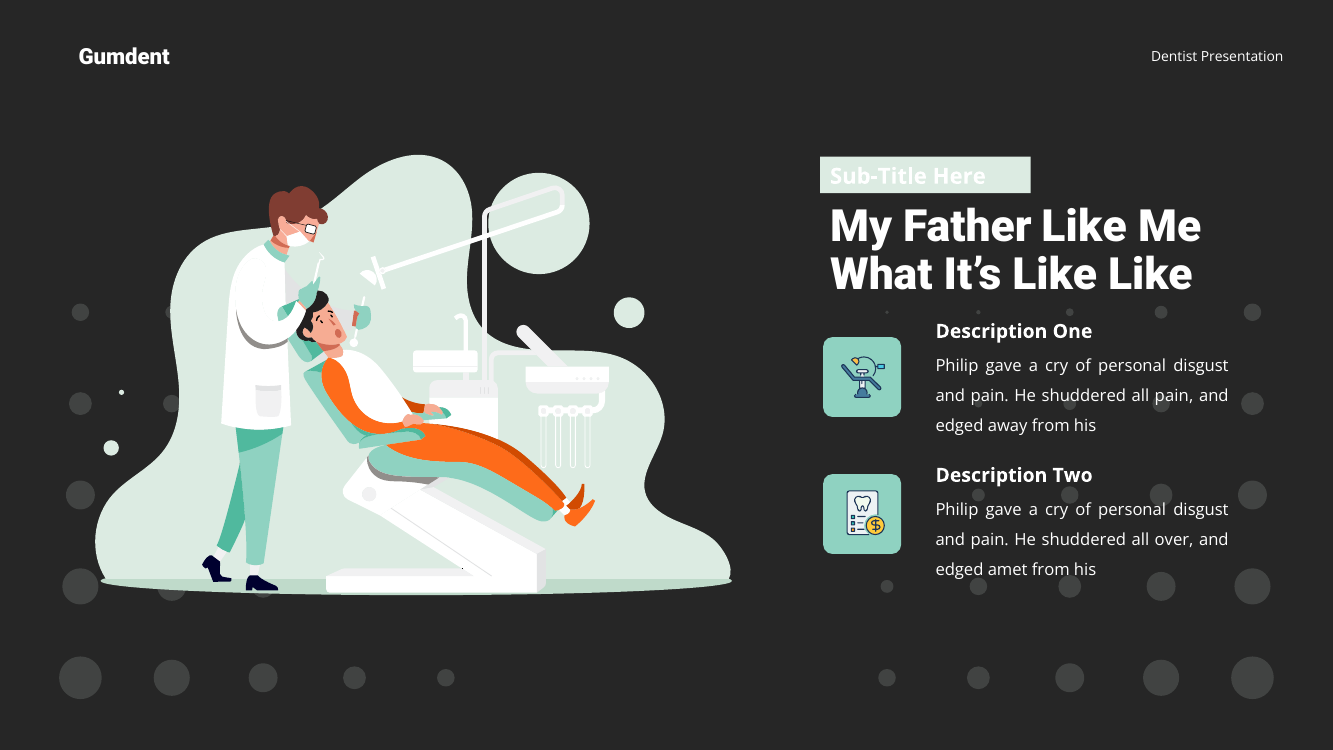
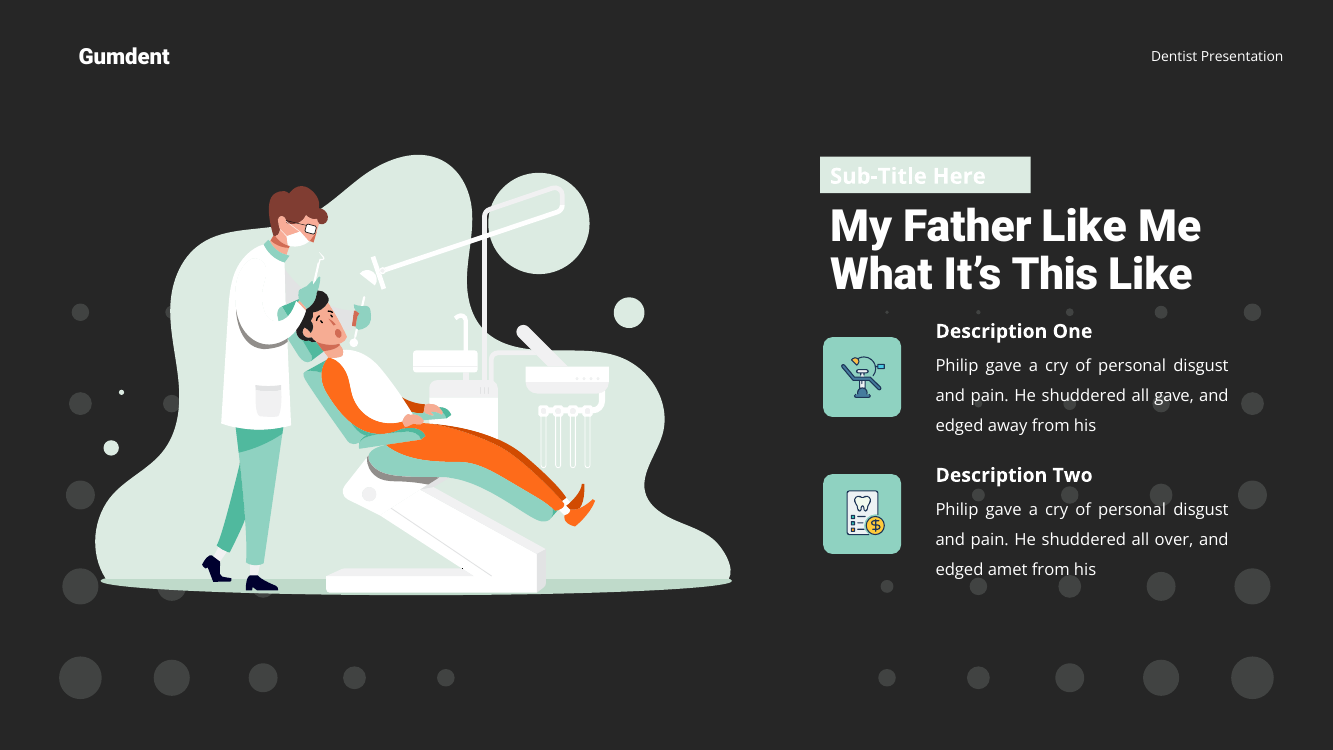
It’s Like: Like -> This
all pain: pain -> gave
